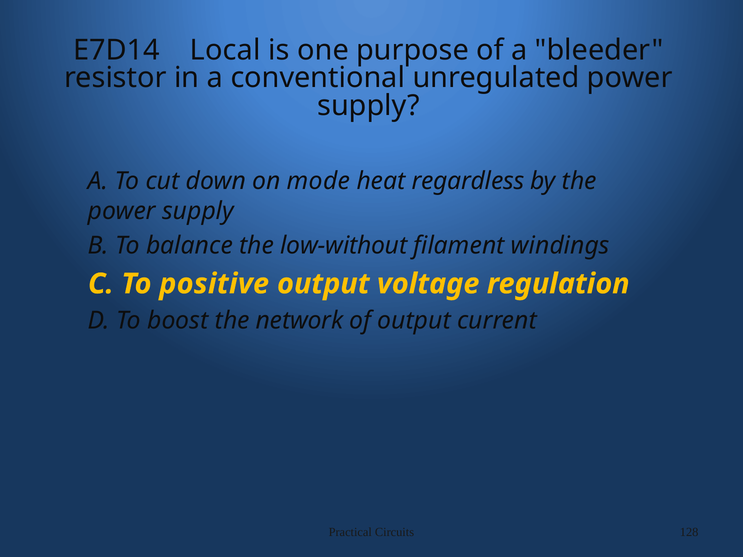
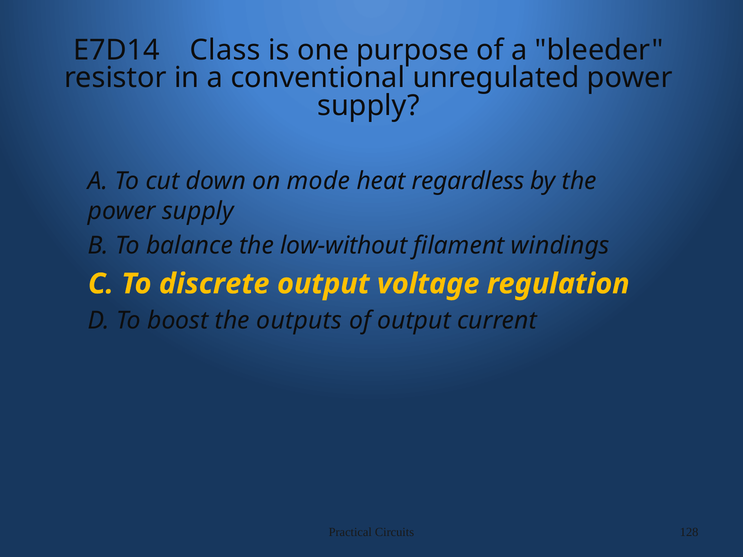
Local: Local -> Class
positive: positive -> discrete
network: network -> outputs
